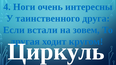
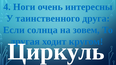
встали: встали -> солнца
